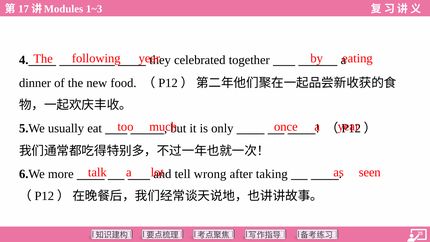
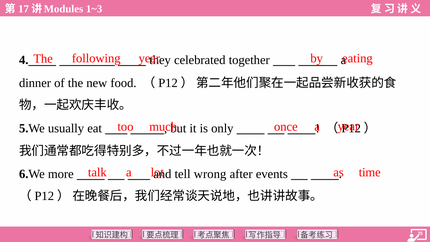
seen: seen -> time
taking: taking -> events
